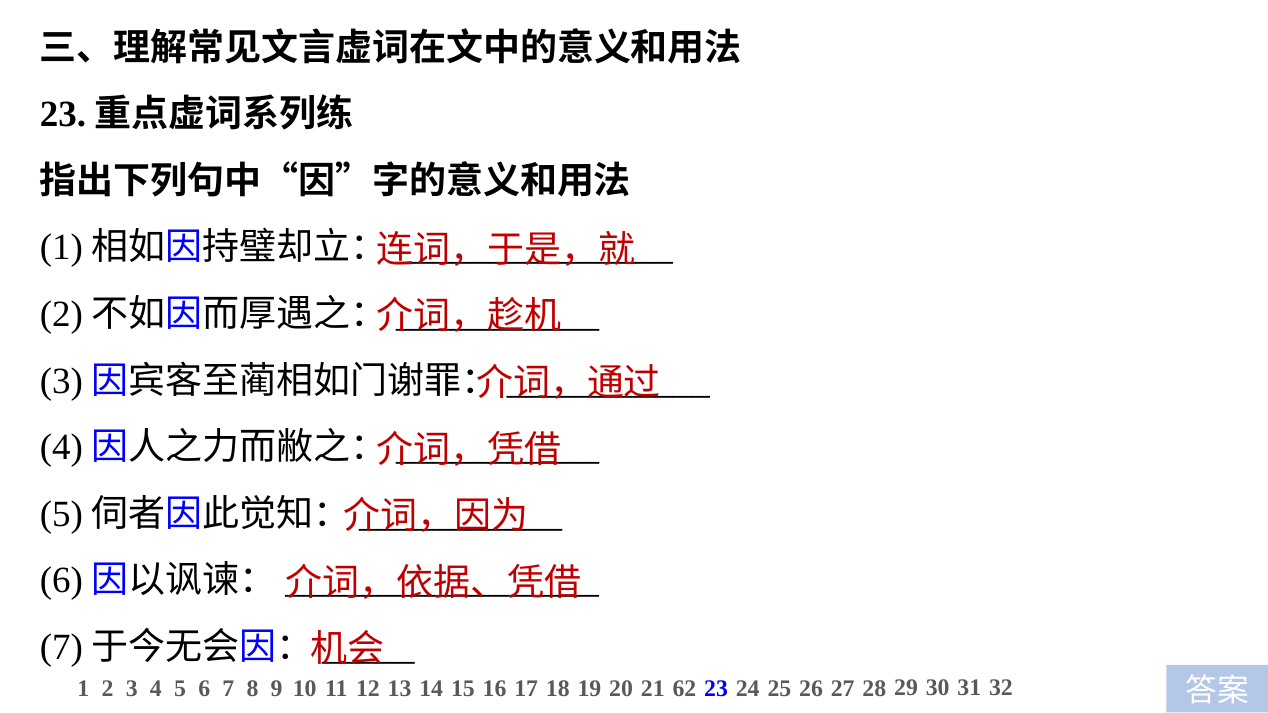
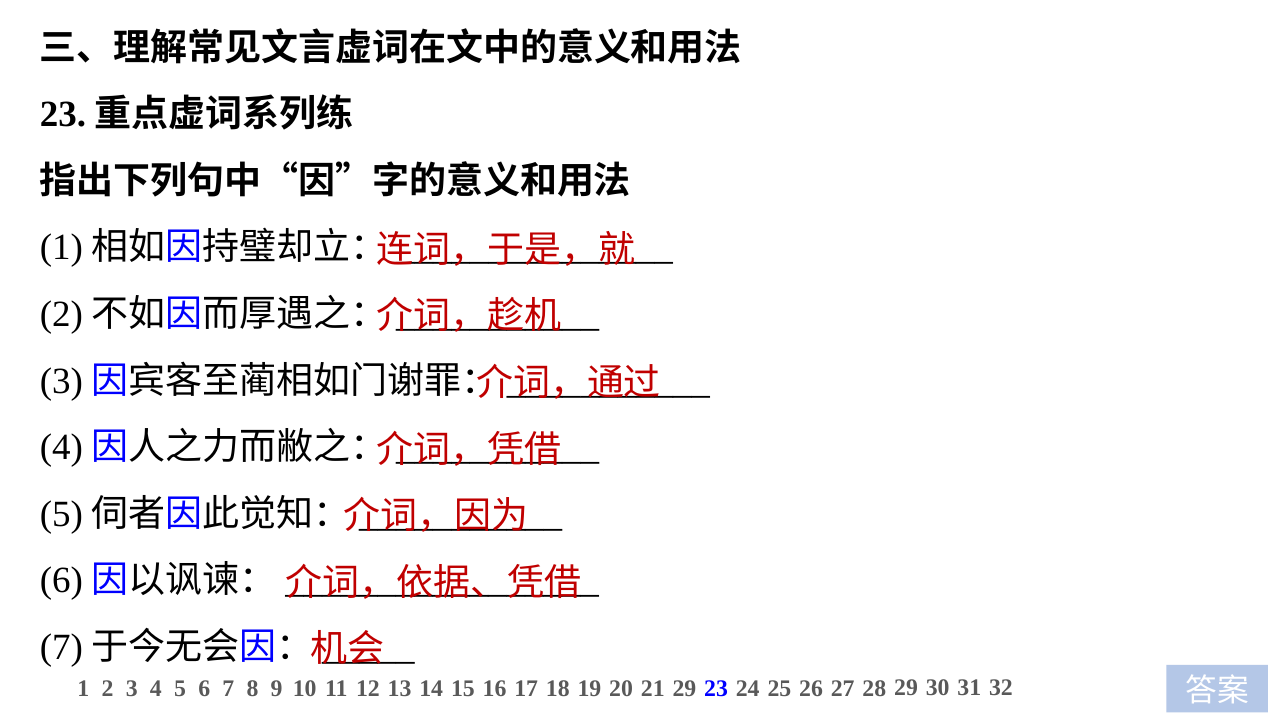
21 62: 62 -> 29
